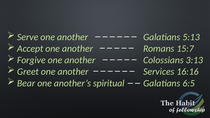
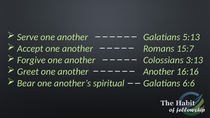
Services at (159, 72): Services -> Another
6:5: 6:5 -> 6:6
